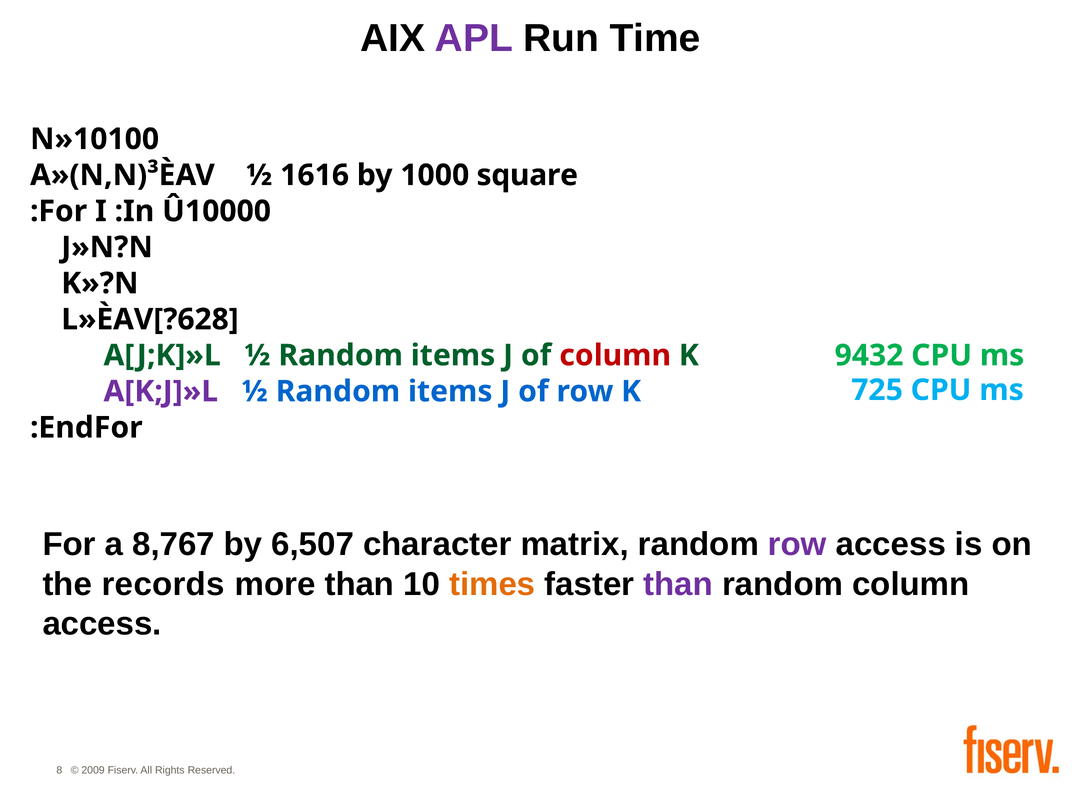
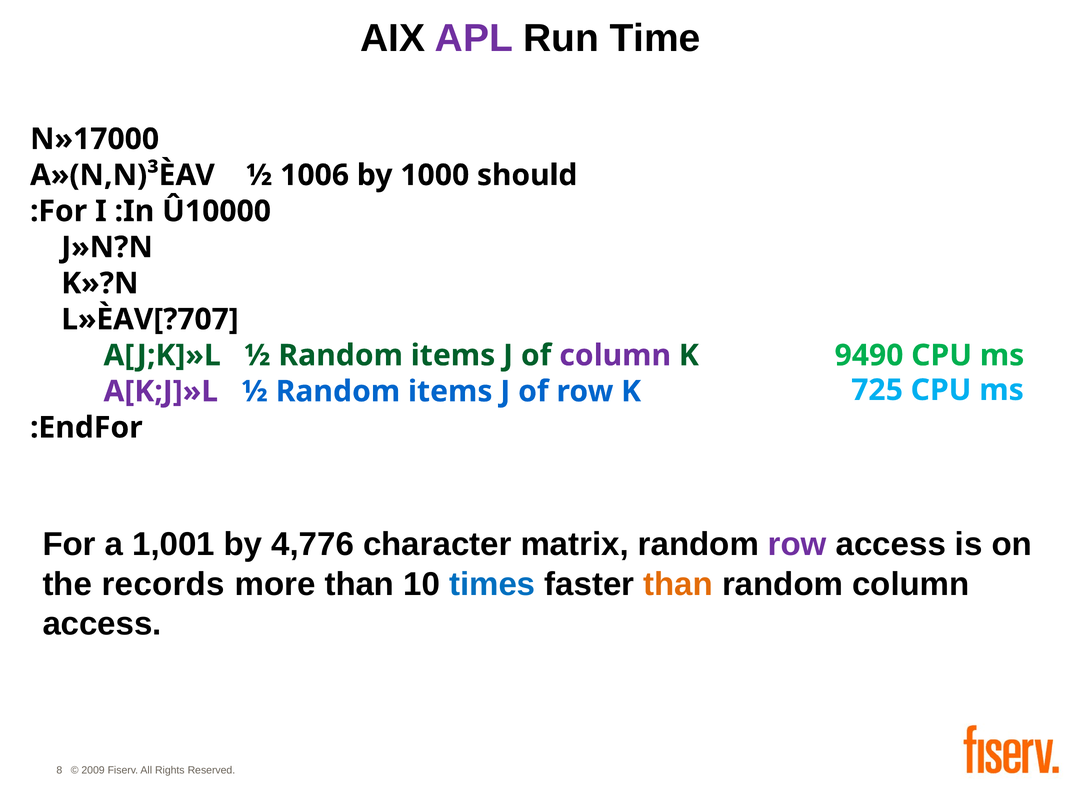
N»10100: N»10100 -> N»17000
1616: 1616 -> 1006
square: square -> should
L»ÈAV[?628: L»ÈAV[?628 -> L»ÈAV[?707
column at (615, 356) colour: red -> purple
9432: 9432 -> 9490
8,767: 8,767 -> 1,001
6,507: 6,507 -> 4,776
times colour: orange -> blue
than at (678, 585) colour: purple -> orange
